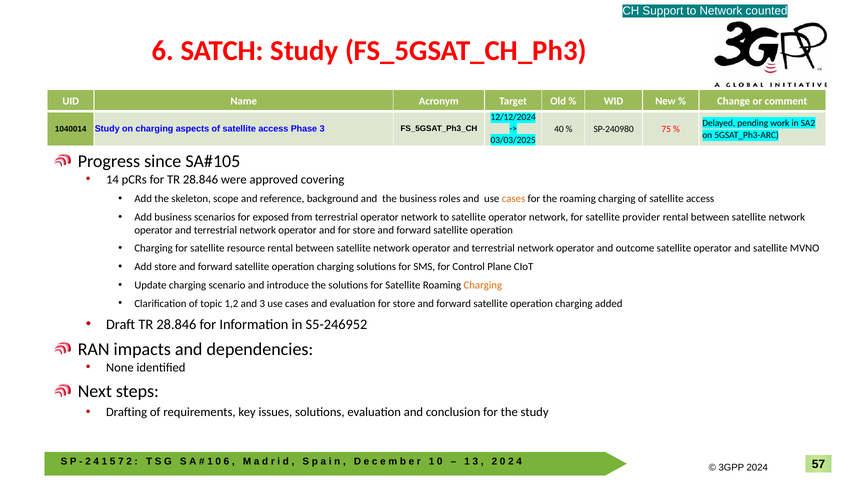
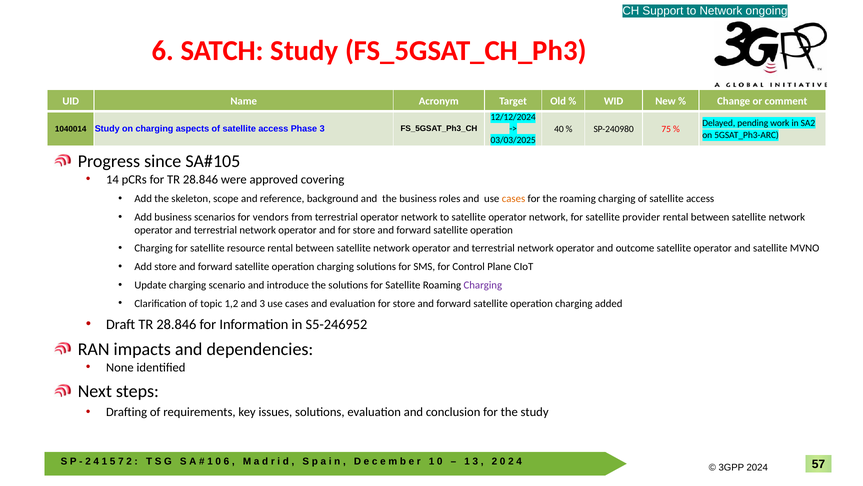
counted: counted -> ongoing
exposed: exposed -> vendors
Charging at (483, 285) colour: orange -> purple
